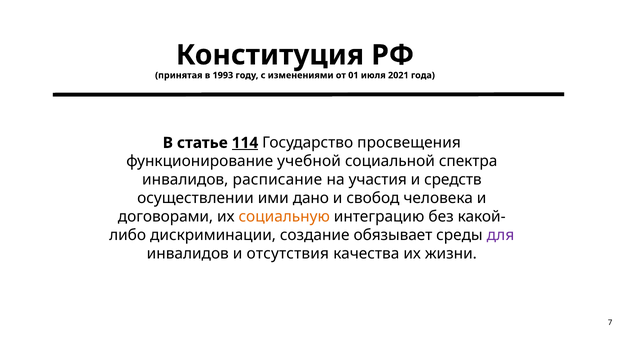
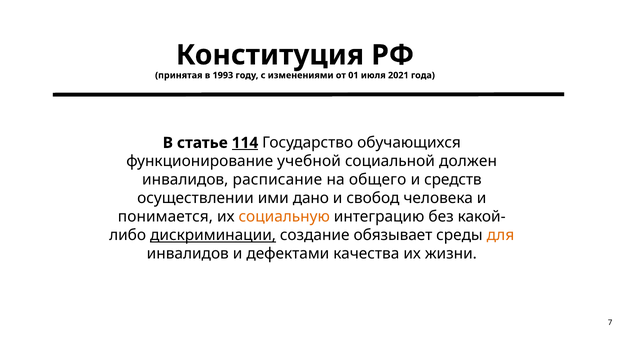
просвещения: просвещения -> обучающихся
спектра: спектра -> должен
участия: участия -> общего
договорами: договорами -> понимается
дискриминации underline: none -> present
для colour: purple -> orange
отсутствия: отсутствия -> дефектами
